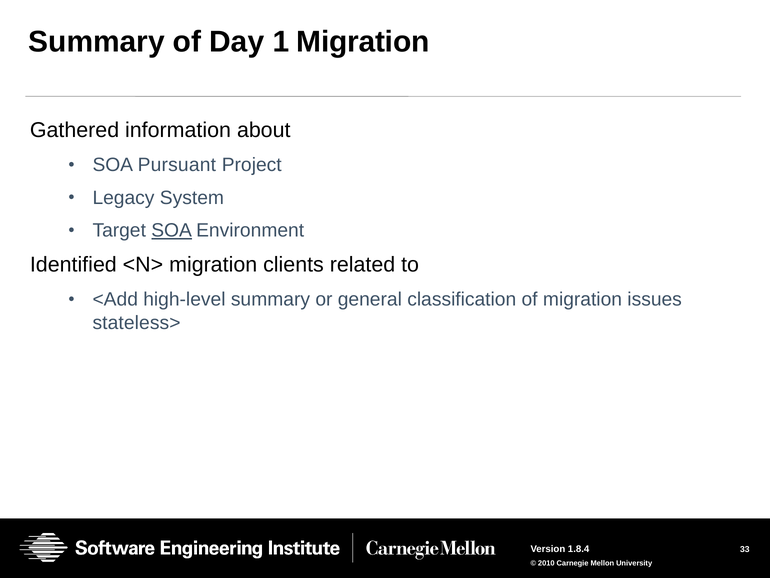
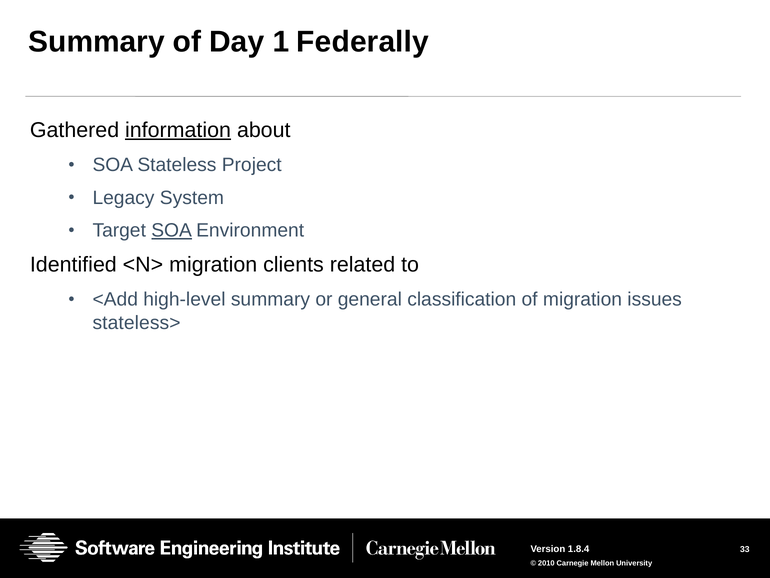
1 Migration: Migration -> Federally
information underline: none -> present
Pursuant: Pursuant -> Stateless
